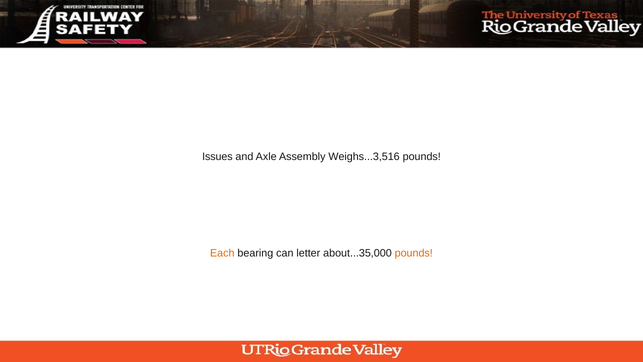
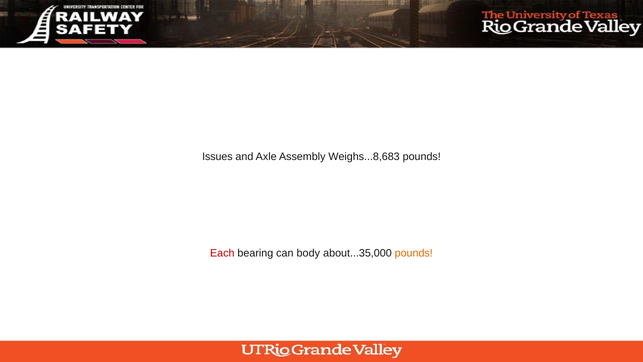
Weighs...3,516: Weighs...3,516 -> Weighs...8,683
Each colour: orange -> red
letter: letter -> body
